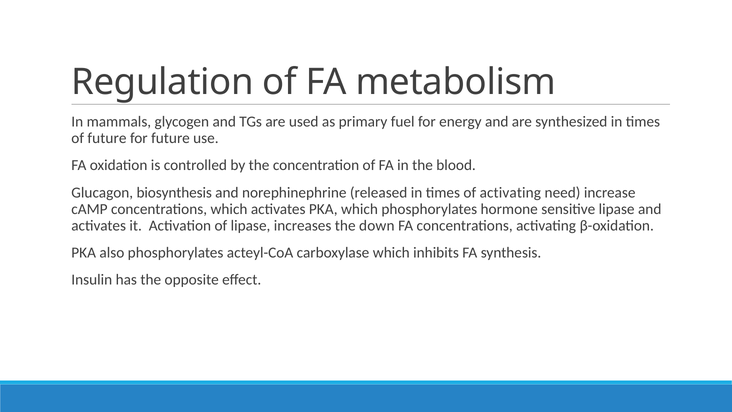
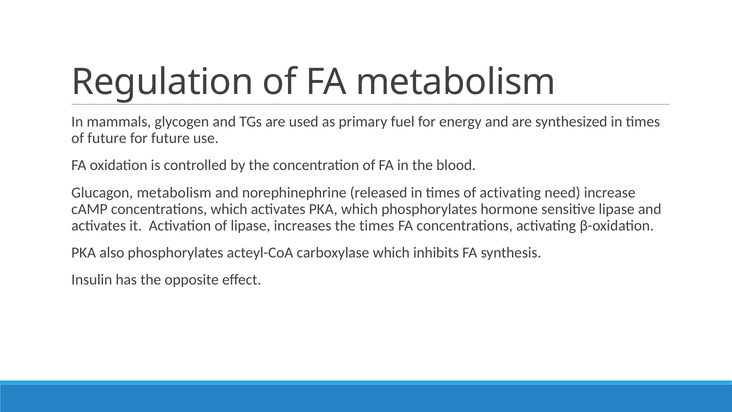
Glucagon biosynthesis: biosynthesis -> metabolism
the down: down -> times
